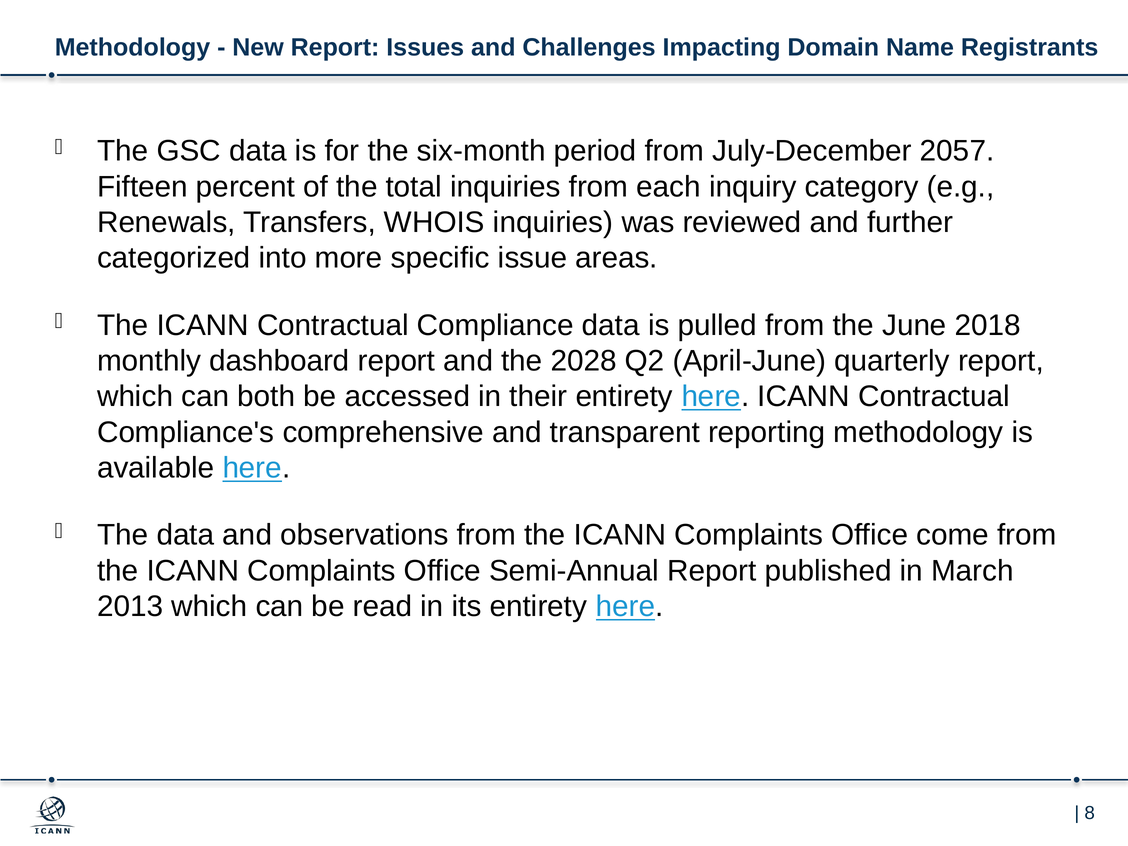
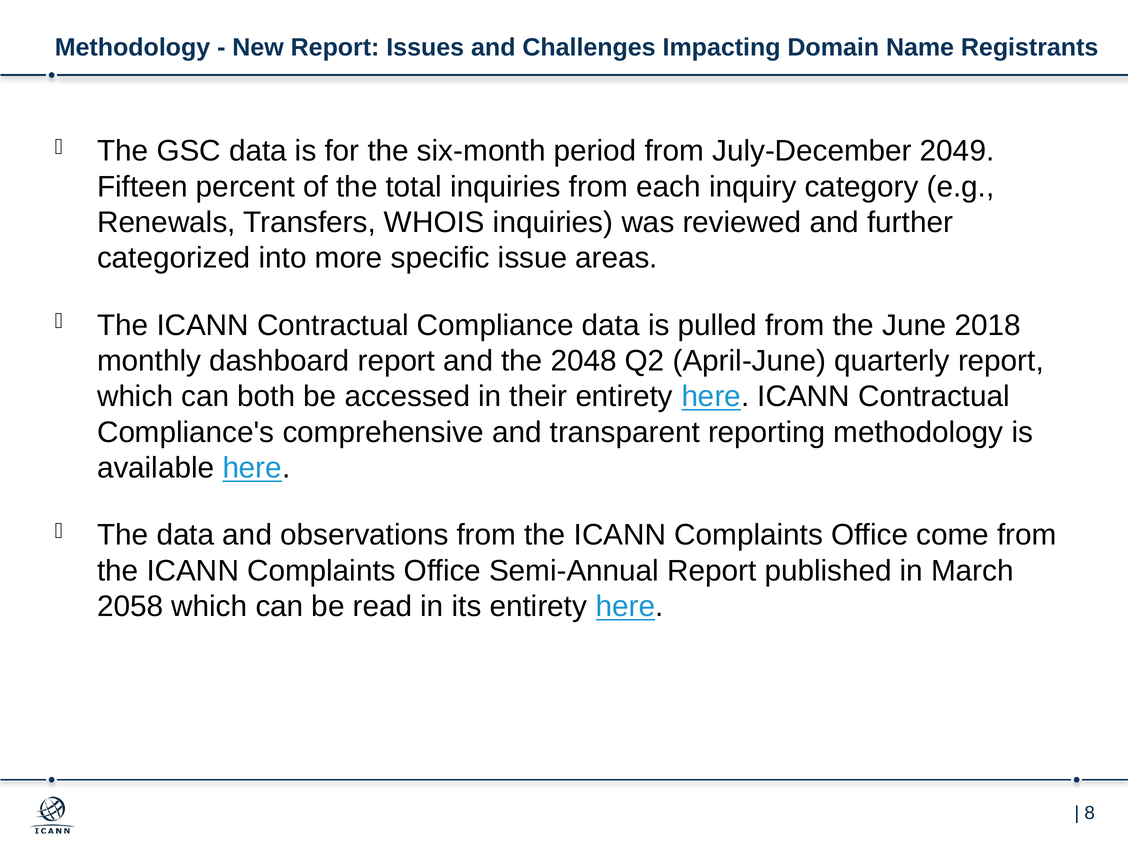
2057: 2057 -> 2049
2028: 2028 -> 2048
2013: 2013 -> 2058
